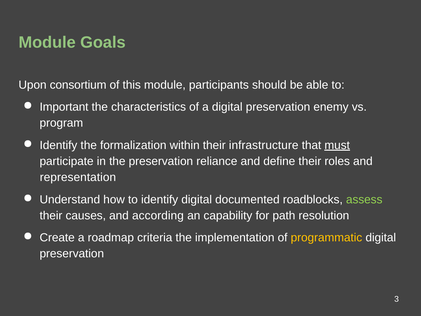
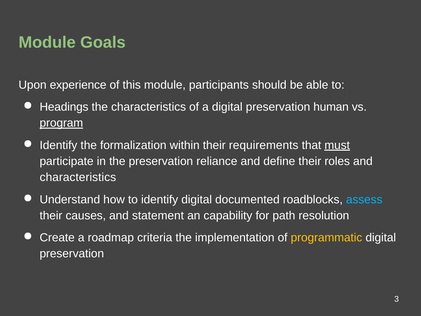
consortium: consortium -> experience
Important: Important -> Headings
enemy: enemy -> human
program underline: none -> present
infrastructure: infrastructure -> requirements
representation at (78, 177): representation -> characteristics
assess colour: light green -> light blue
according: according -> statement
